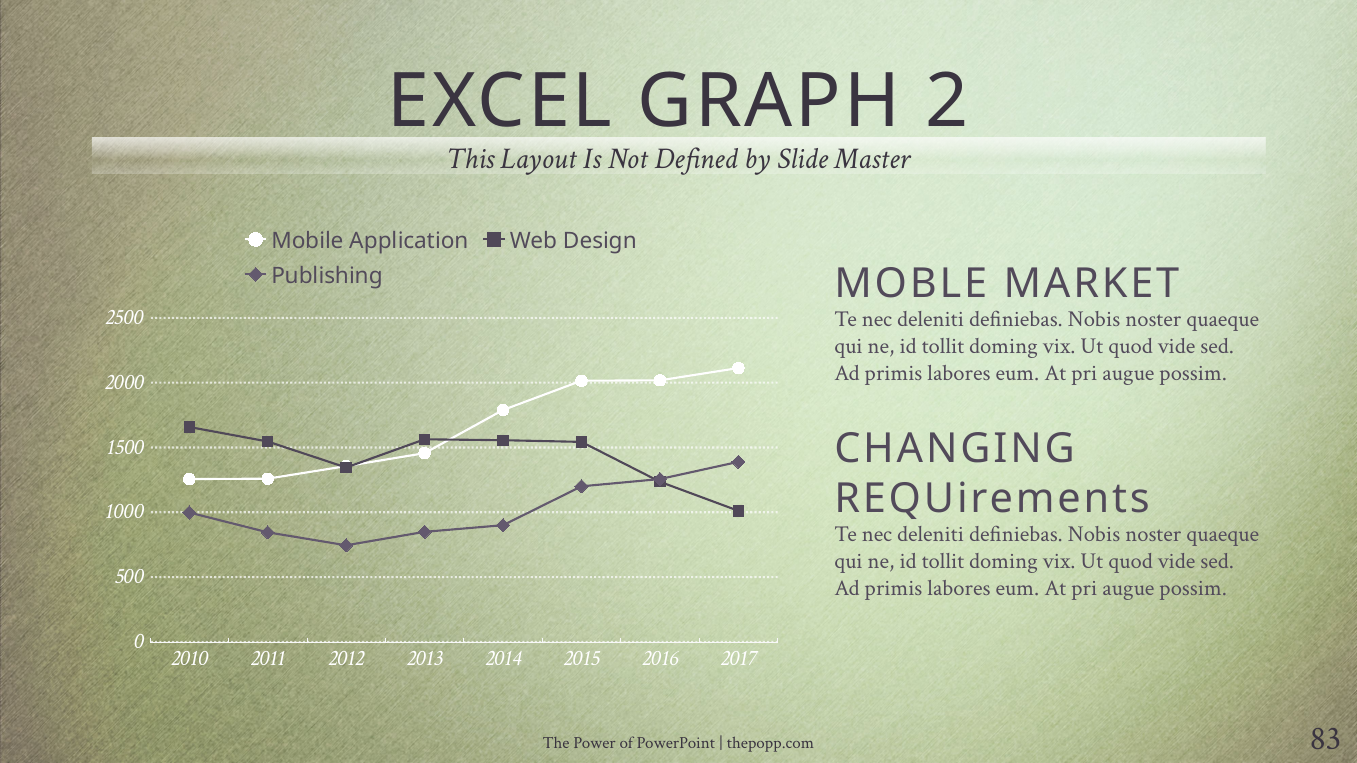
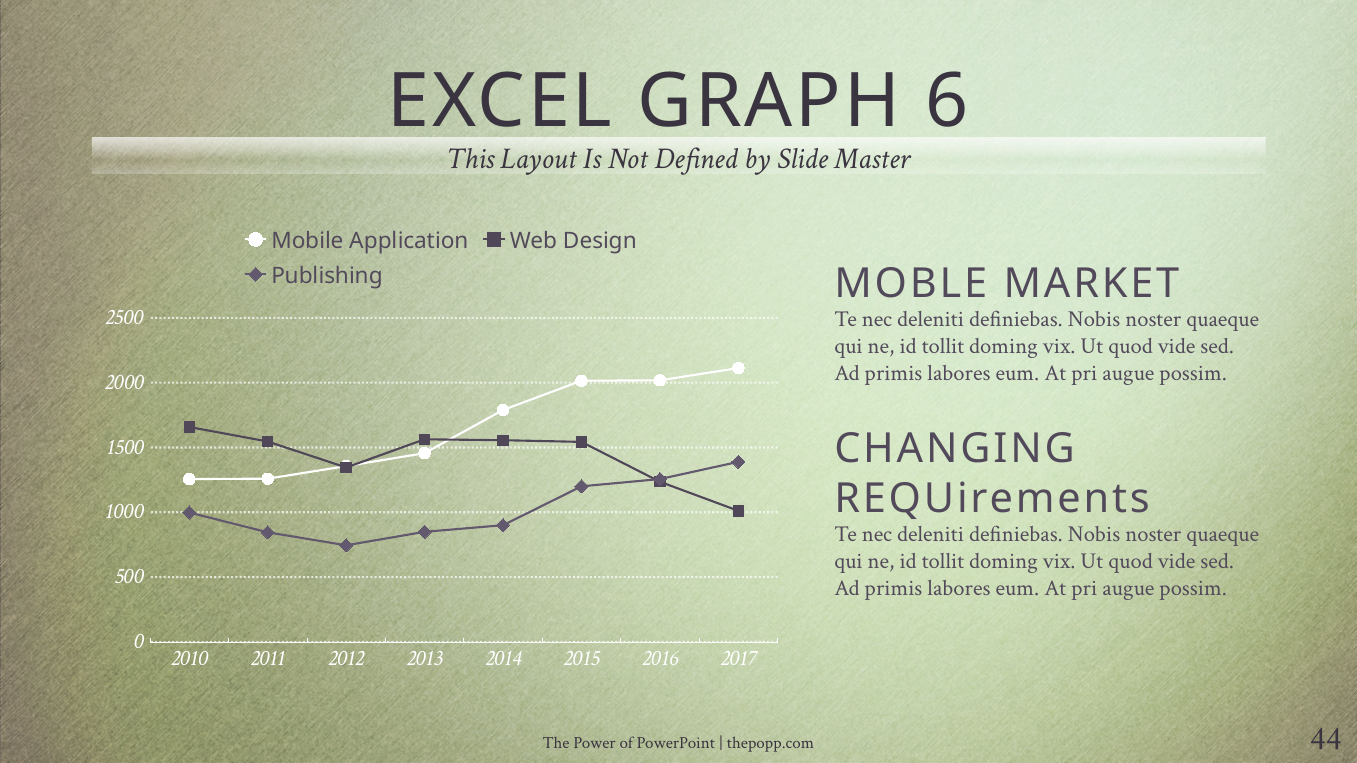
2: 2 -> 6
83: 83 -> 44
